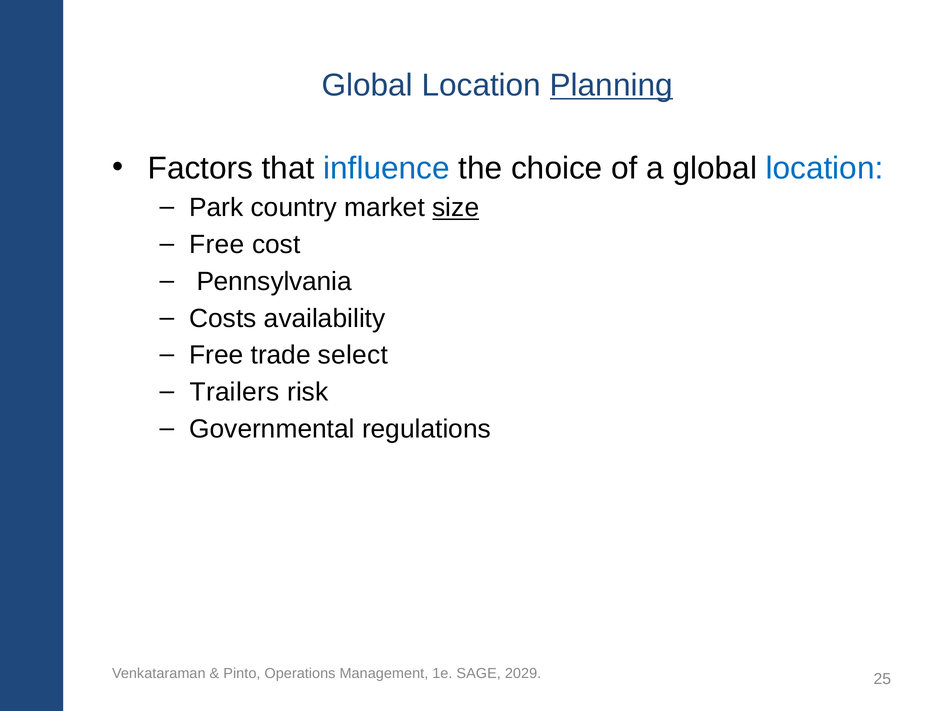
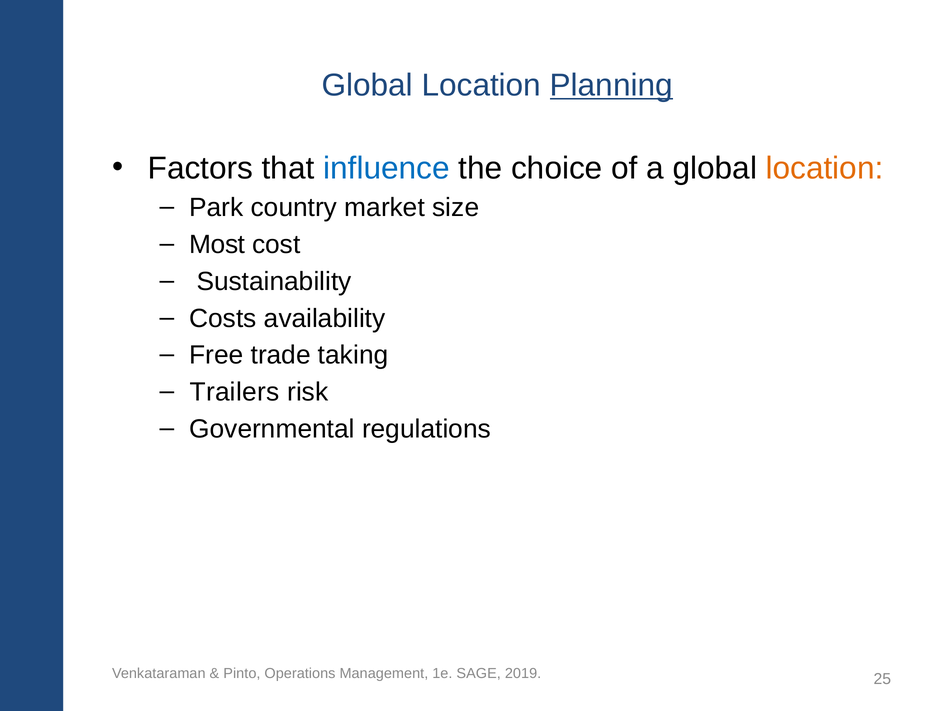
location at (825, 168) colour: blue -> orange
size underline: present -> none
Free at (217, 245): Free -> Most
Pennsylvania: Pennsylvania -> Sustainability
select: select -> taking
2029: 2029 -> 2019
